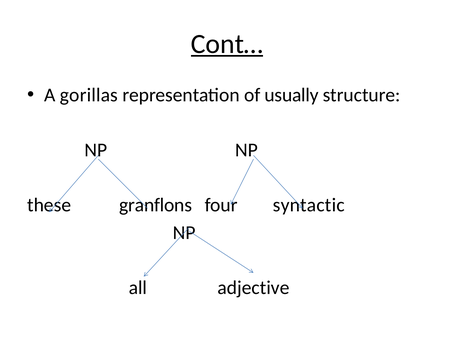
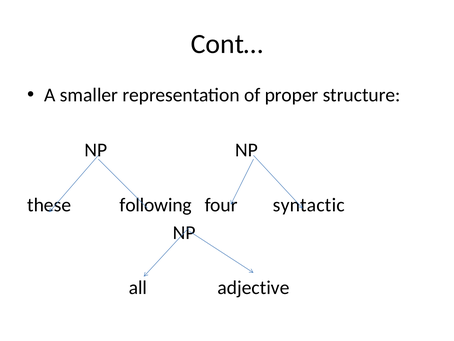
Cont… underline: present -> none
gorillas: gorillas -> smaller
usually: usually -> proper
granflons: granflons -> following
